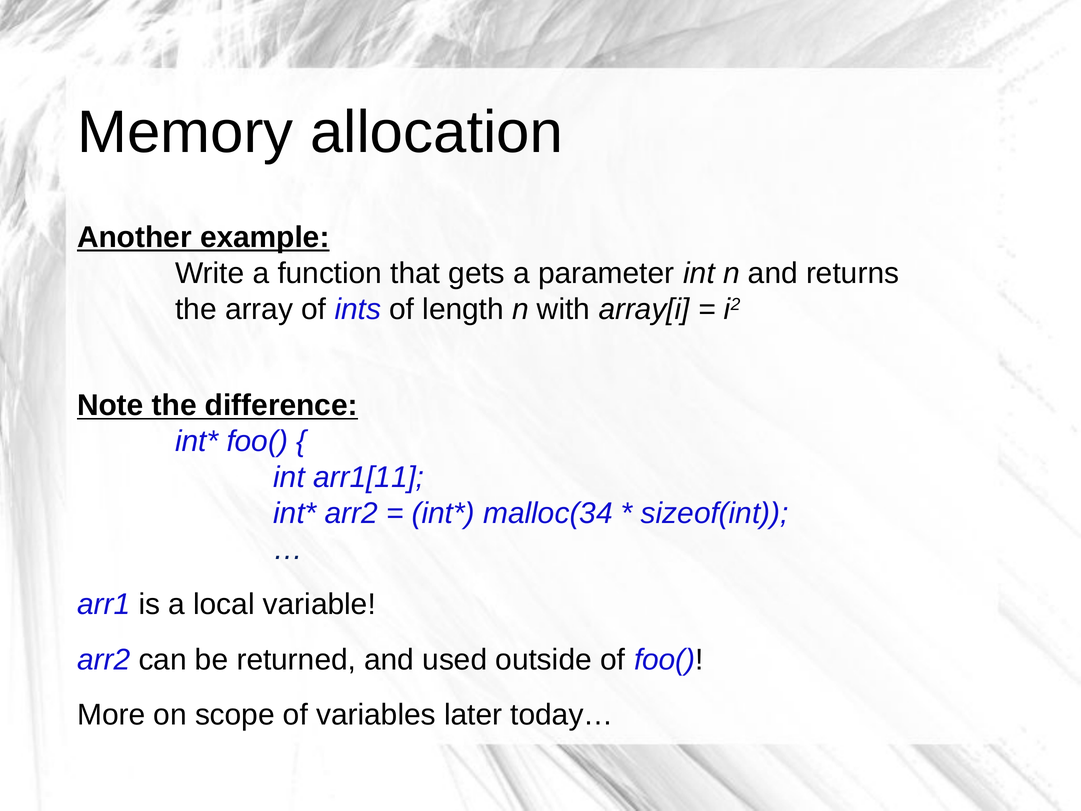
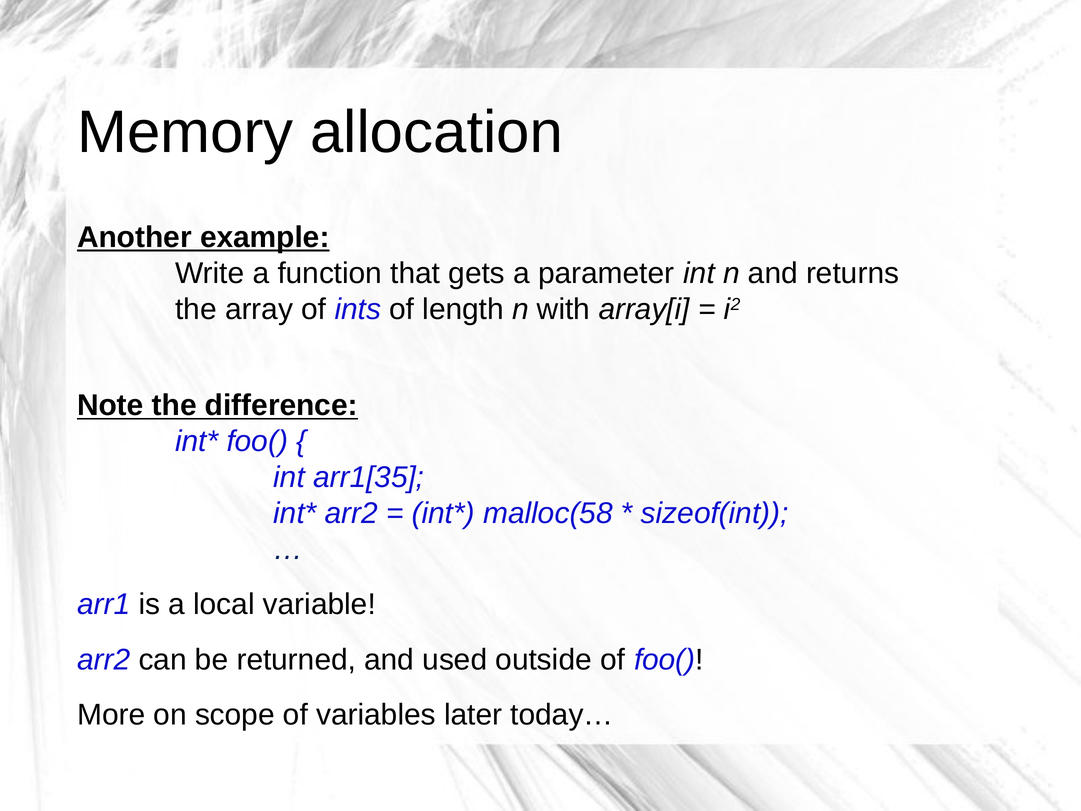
arr1[11: arr1[11 -> arr1[35
malloc(34: malloc(34 -> malloc(58
